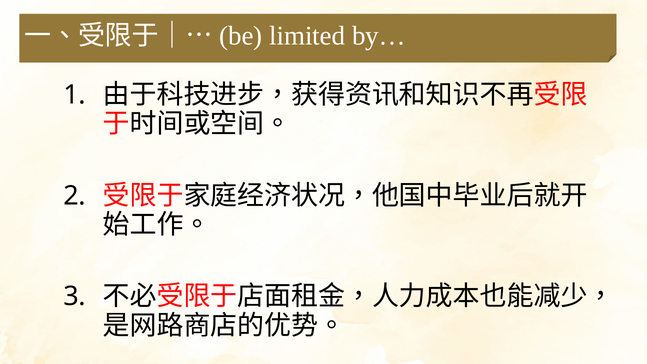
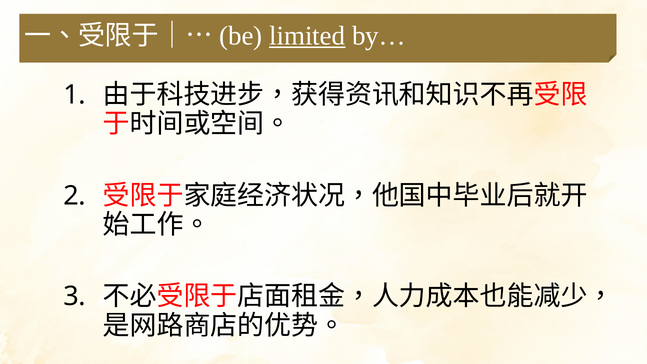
limited underline: none -> present
